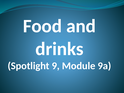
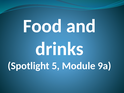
9: 9 -> 5
